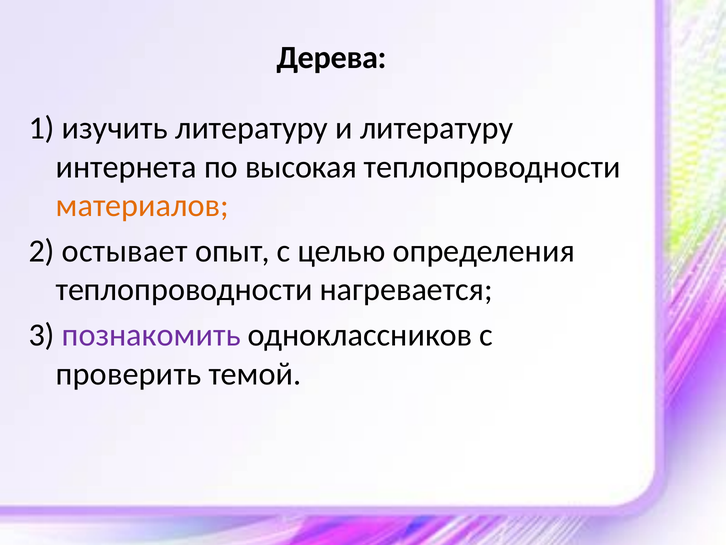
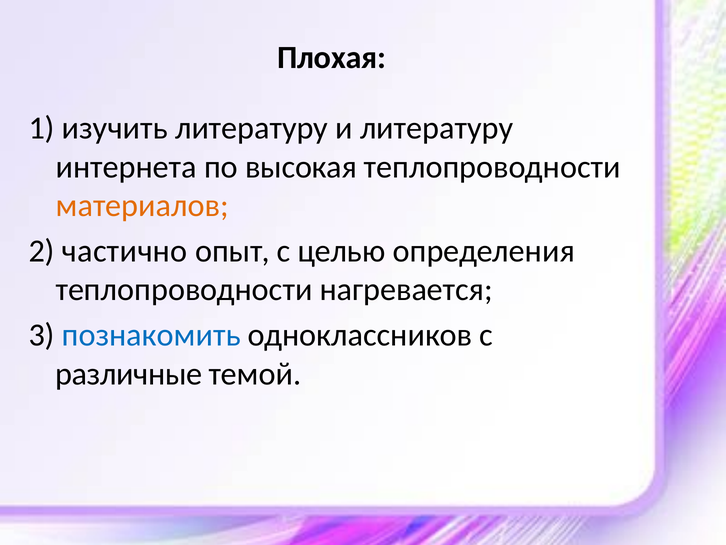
Дерева: Дерева -> Плохая
остывает: остывает -> частично
познакомить colour: purple -> blue
проверить: проверить -> различные
